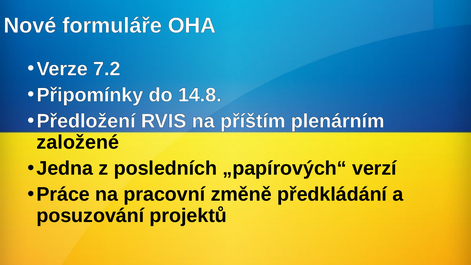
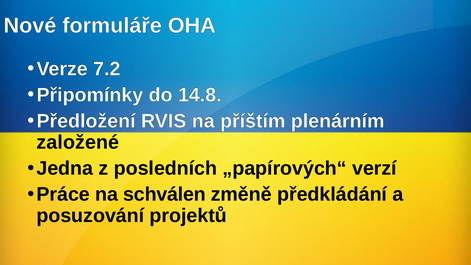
pracovní: pracovní -> schválen
